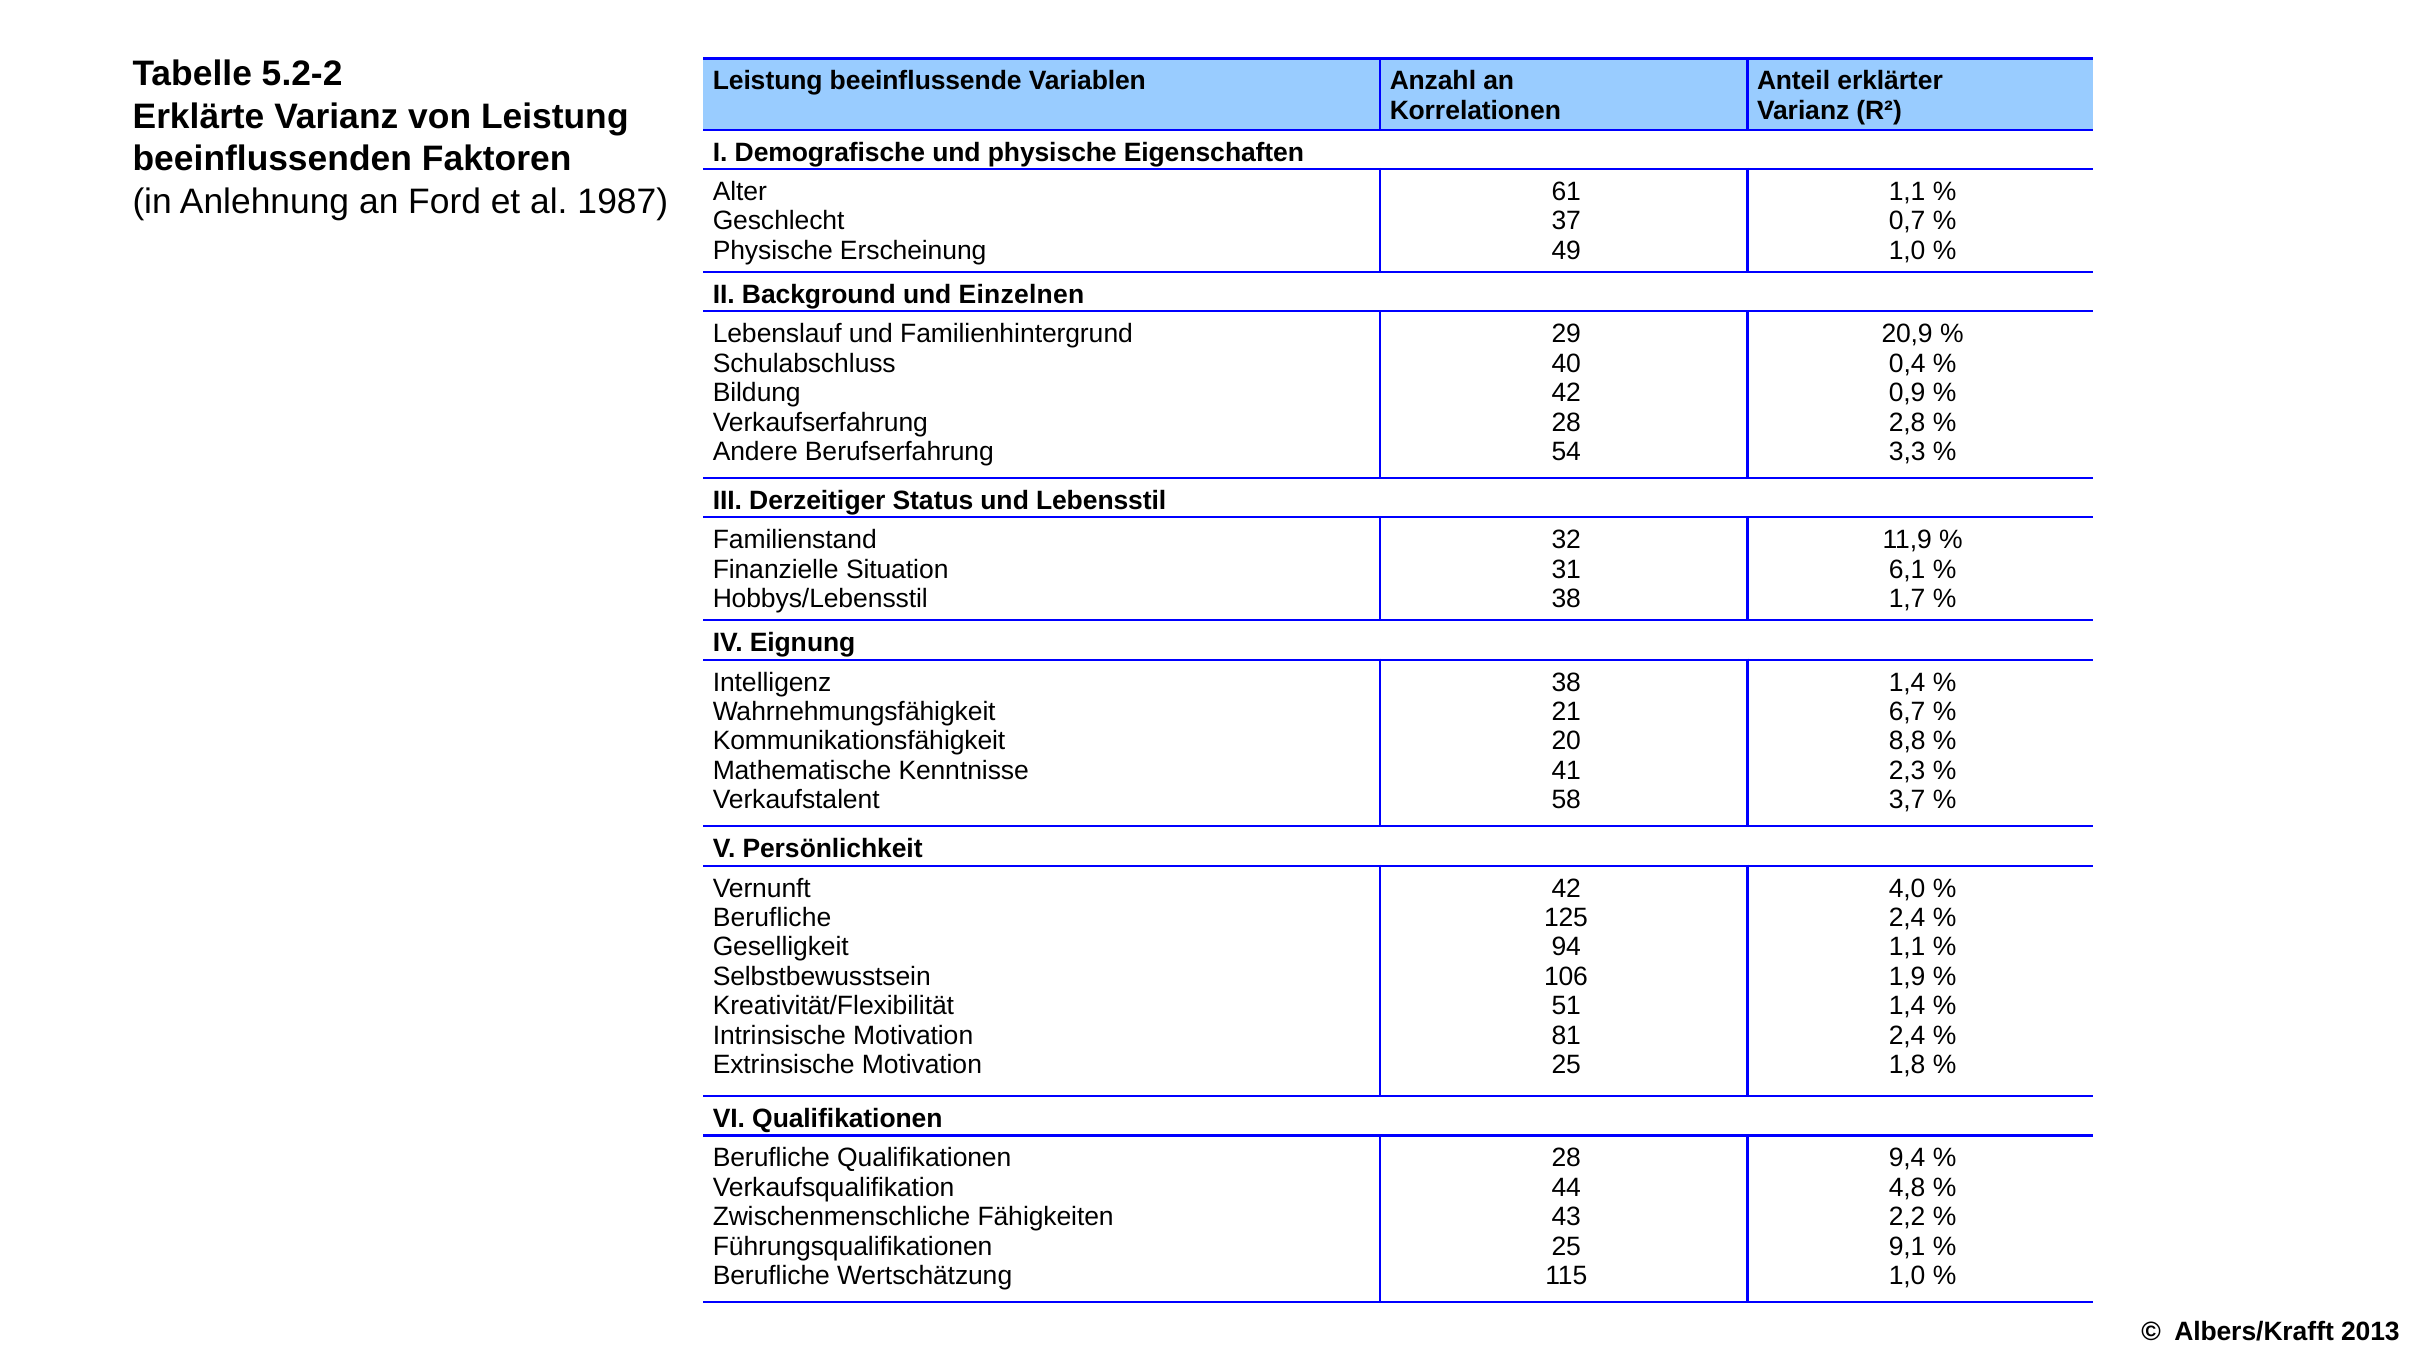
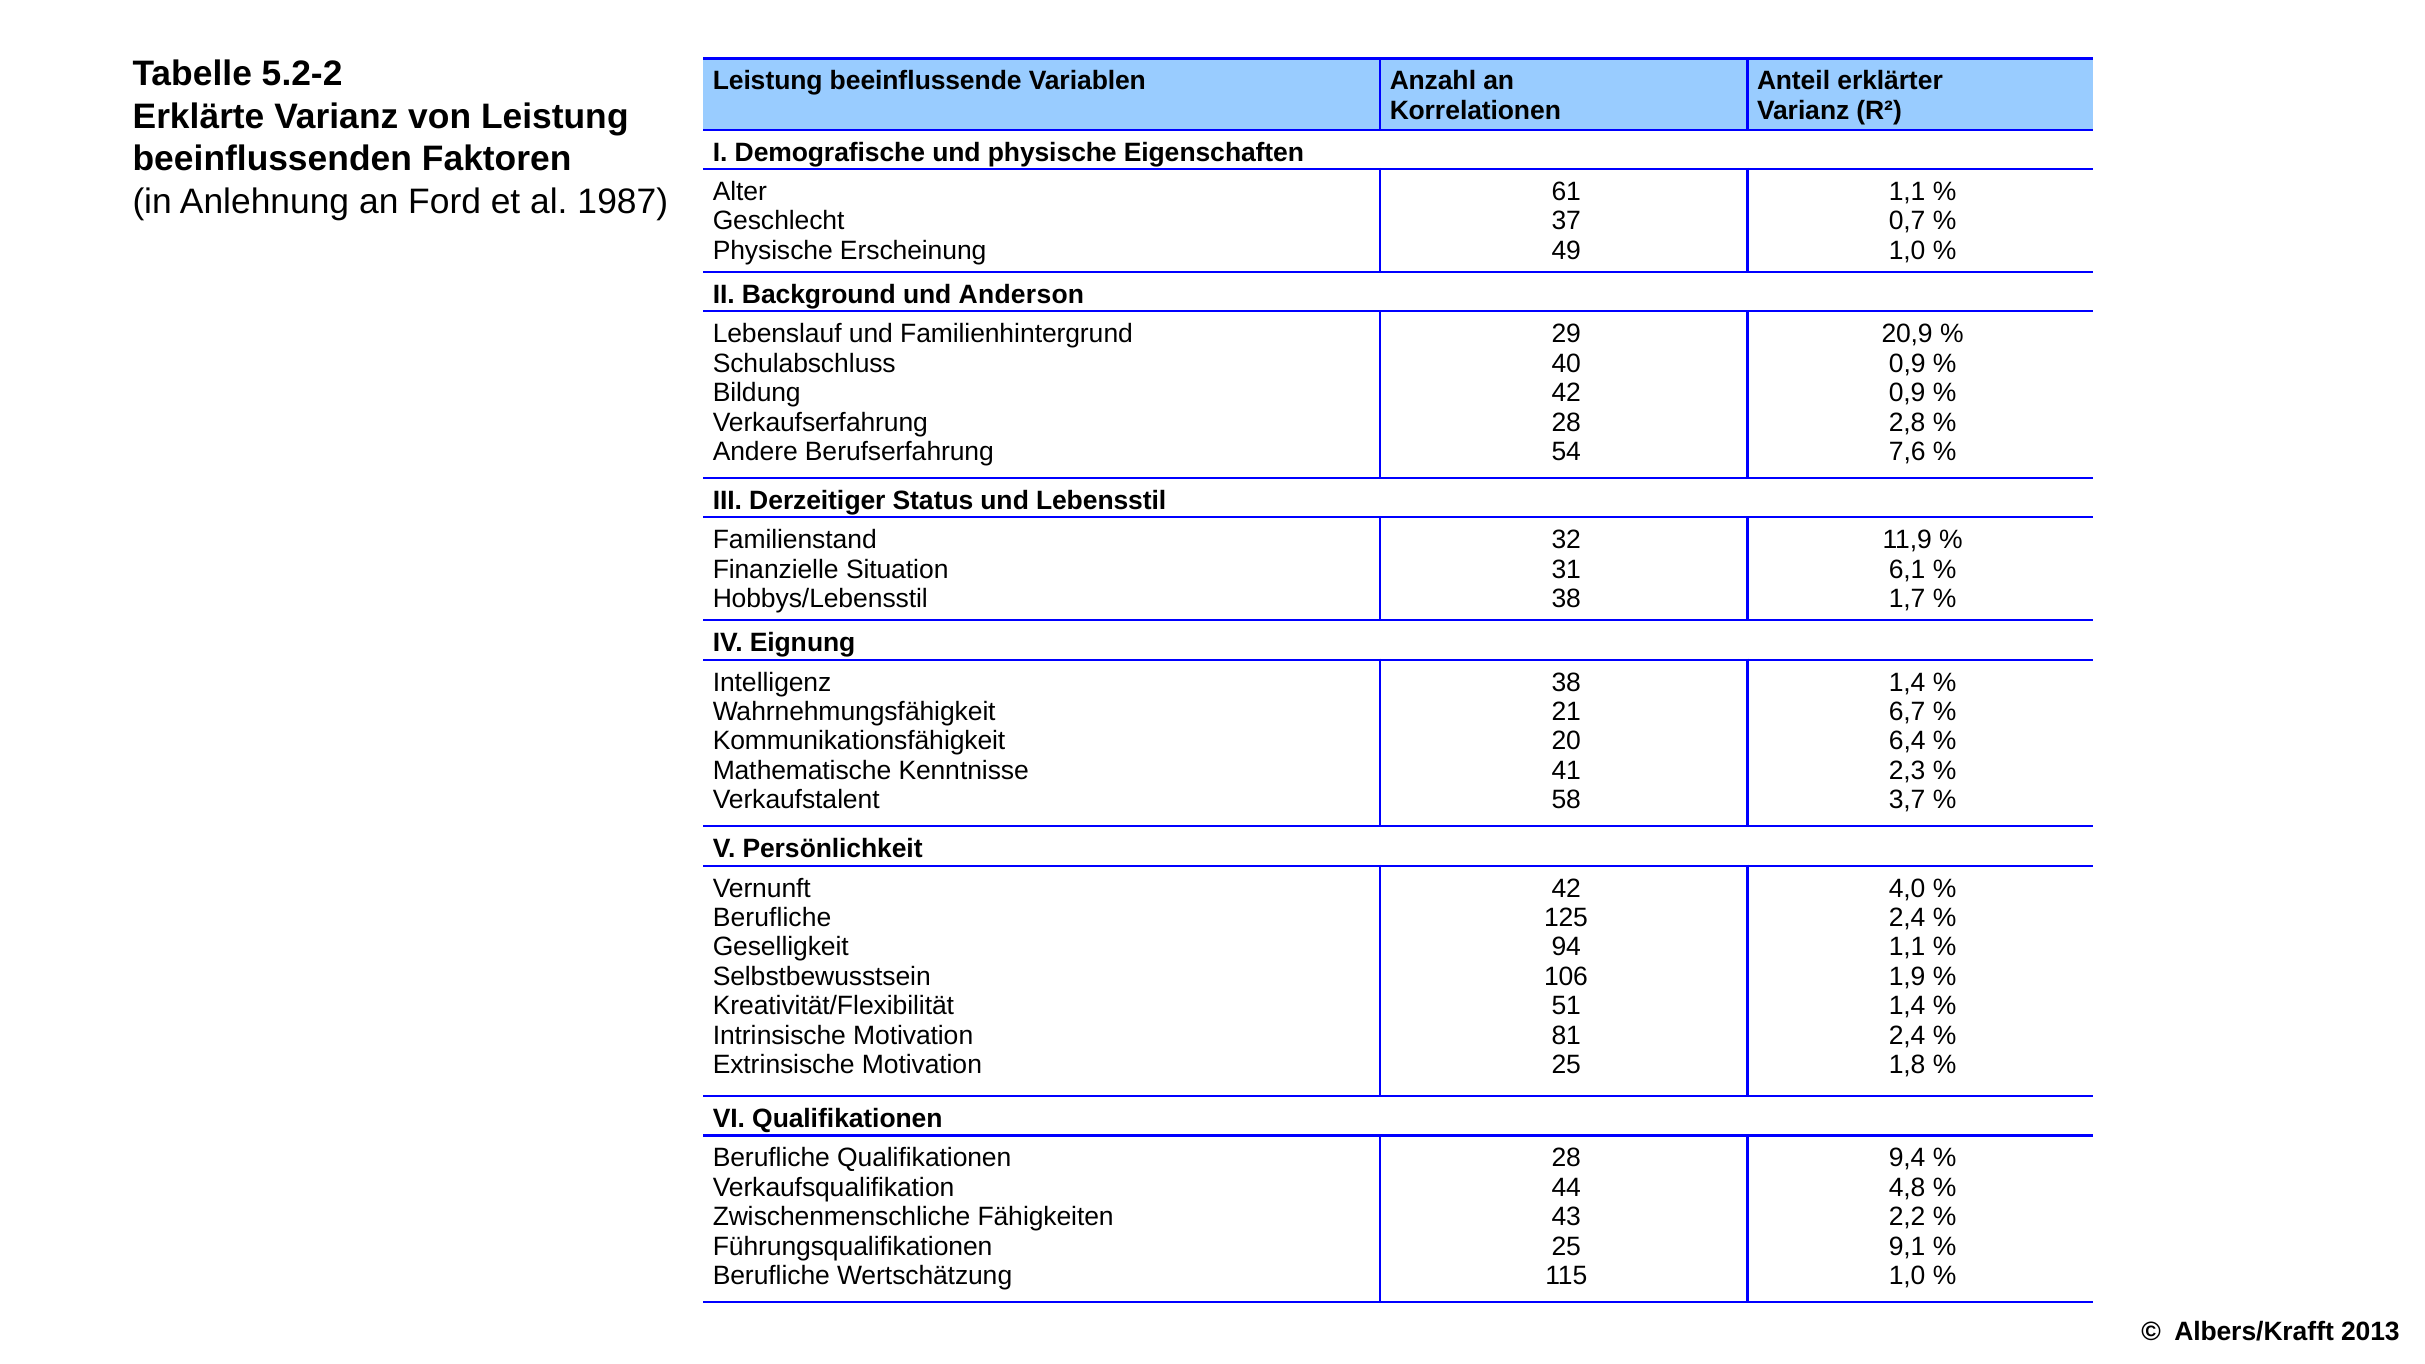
Einzelnen: Einzelnen -> Anderson
0,4 at (1907, 363): 0,4 -> 0,9
3,3: 3,3 -> 7,6
8,8: 8,8 -> 6,4
